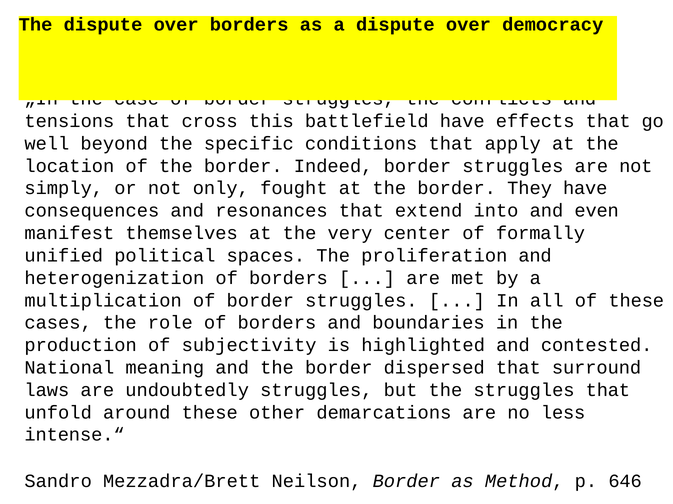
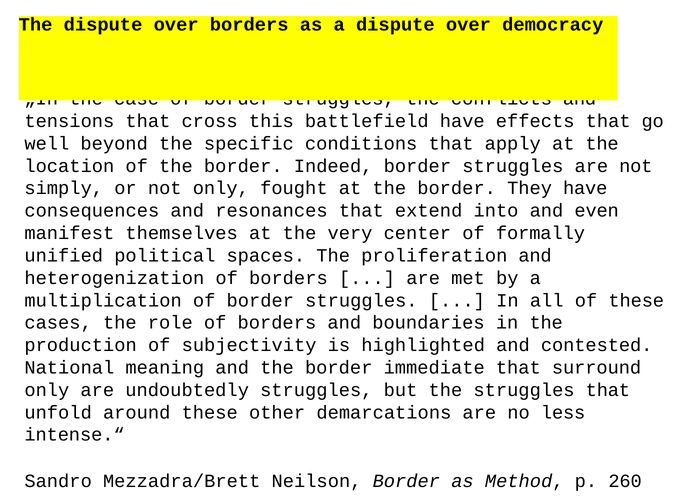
dispersed: dispersed -> immediate
laws at (47, 391): laws -> only
646: 646 -> 260
